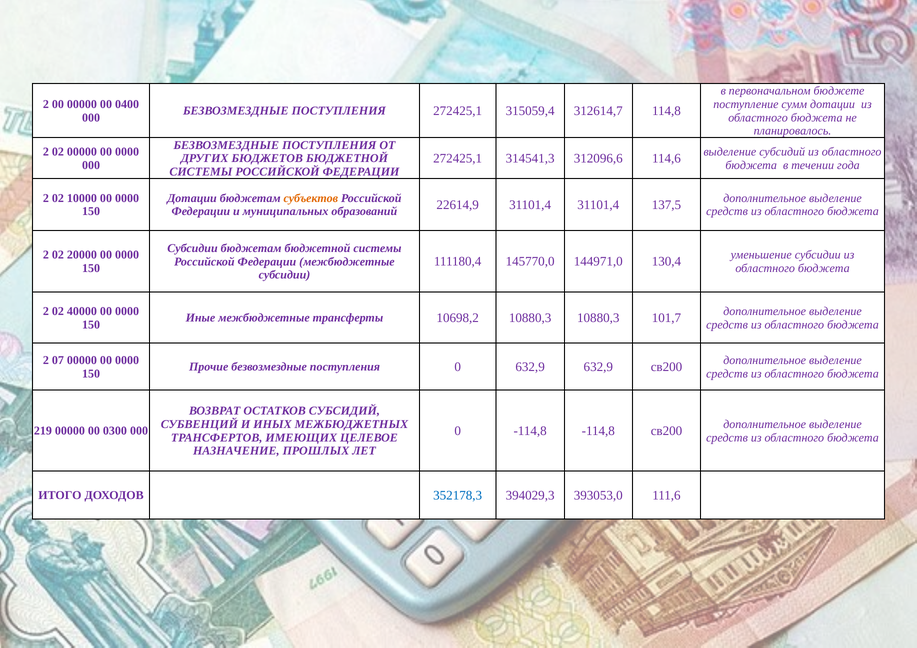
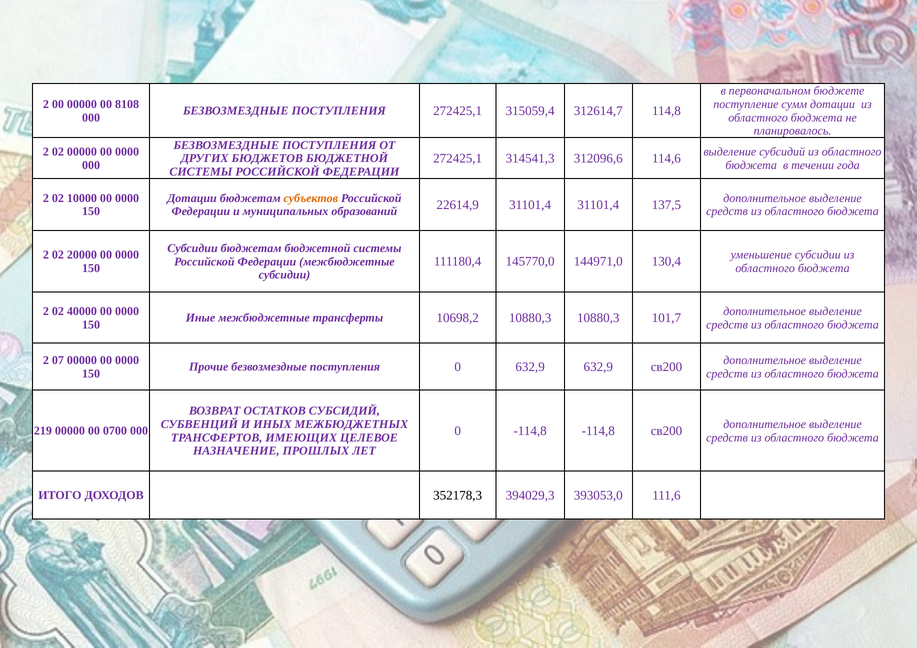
0400: 0400 -> 8108
0300: 0300 -> 0700
352178,3 colour: blue -> black
